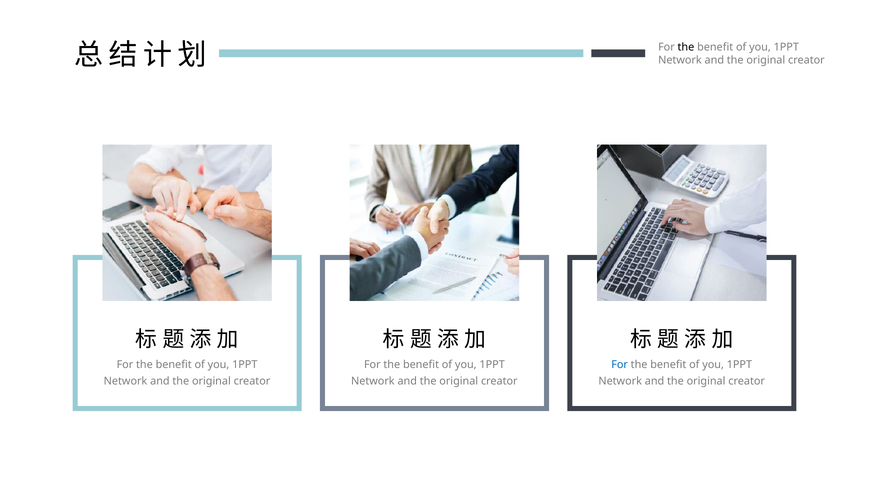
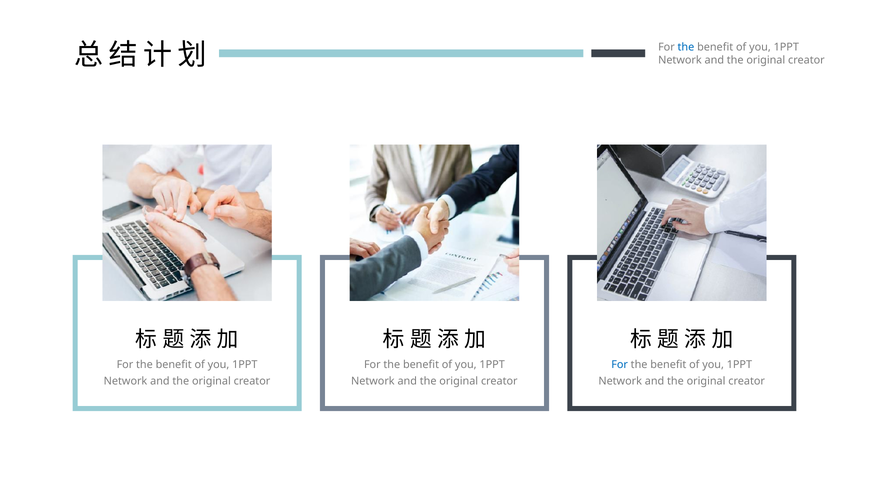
the at (686, 47) colour: black -> blue
